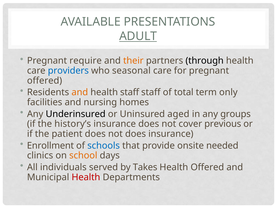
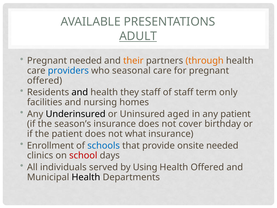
Pregnant require: require -> needed
through colour: black -> orange
and at (80, 92) colour: orange -> black
health staff: staff -> they
of total: total -> staff
any groups: groups -> patient
history’s: history’s -> season’s
previous: previous -> birthday
not does: does -> what
school colour: orange -> red
Takes: Takes -> Using
Health at (86, 177) colour: red -> black
